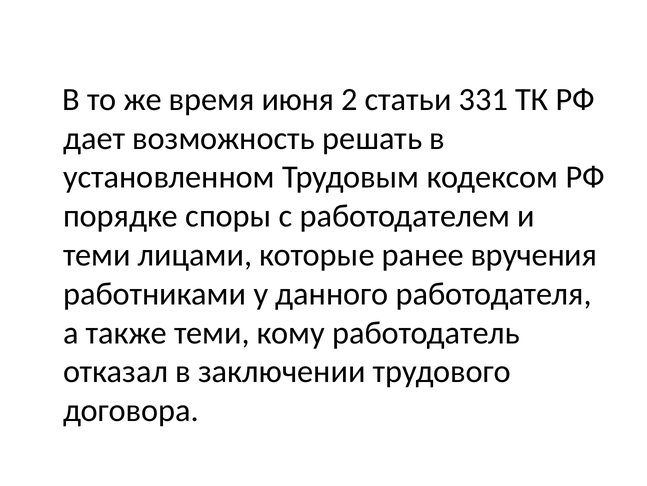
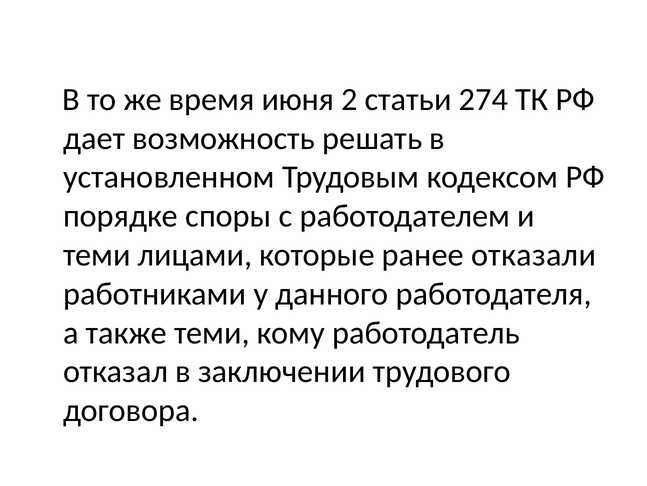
331: 331 -> 274
вручения: вручения -> отказали
